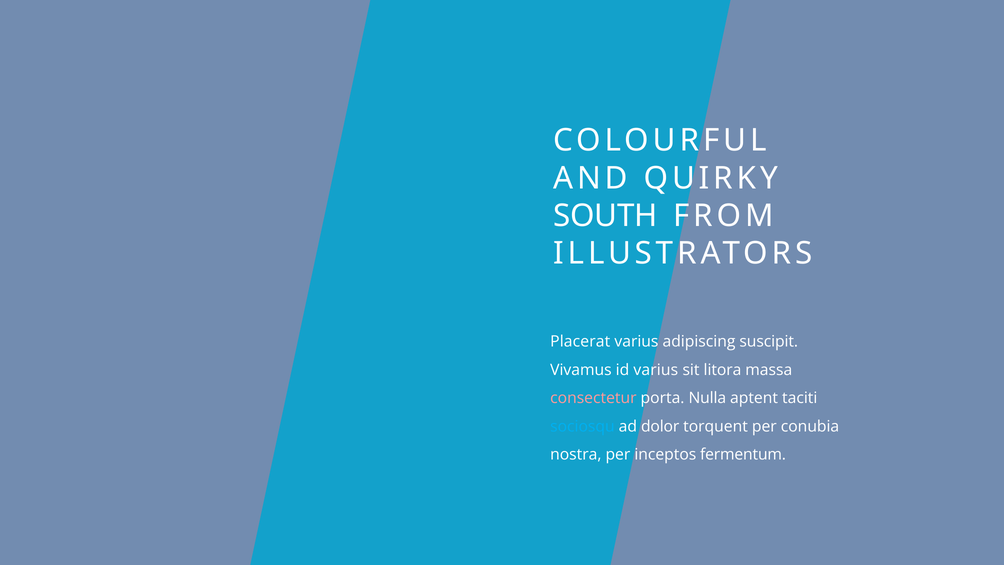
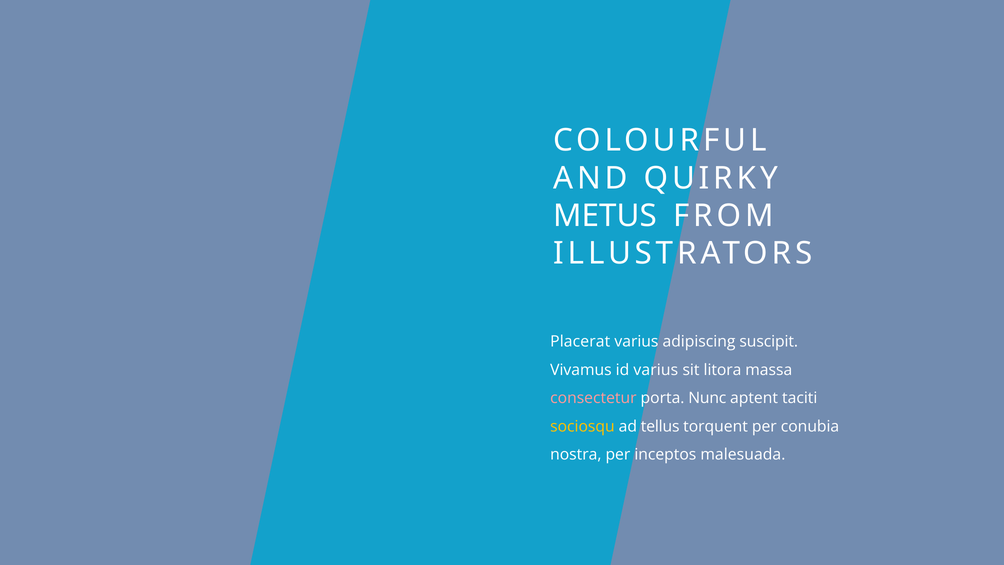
SOUTH: SOUTH -> METUS
Nulla: Nulla -> Nunc
sociosqu colour: light blue -> yellow
dolor: dolor -> tellus
fermentum: fermentum -> malesuada
